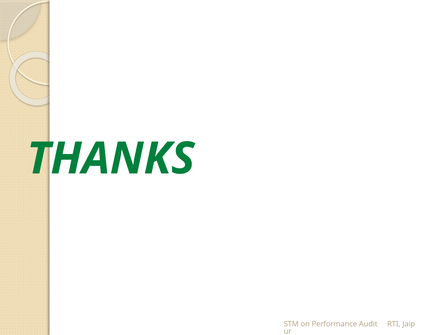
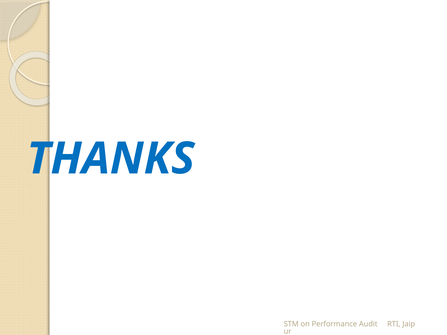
THANKS colour: green -> blue
